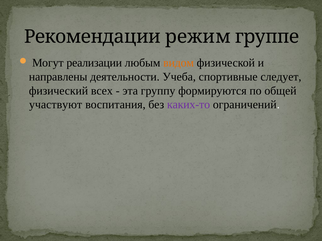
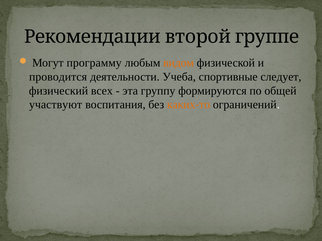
режим: режим -> второй
реализации: реализации -> программу
направлены: направлены -> проводится
каких-то colour: purple -> orange
